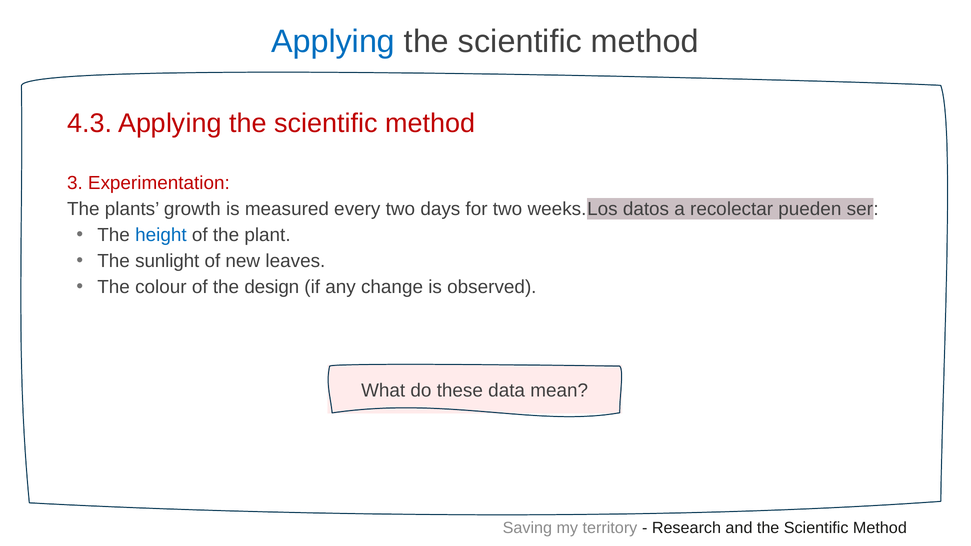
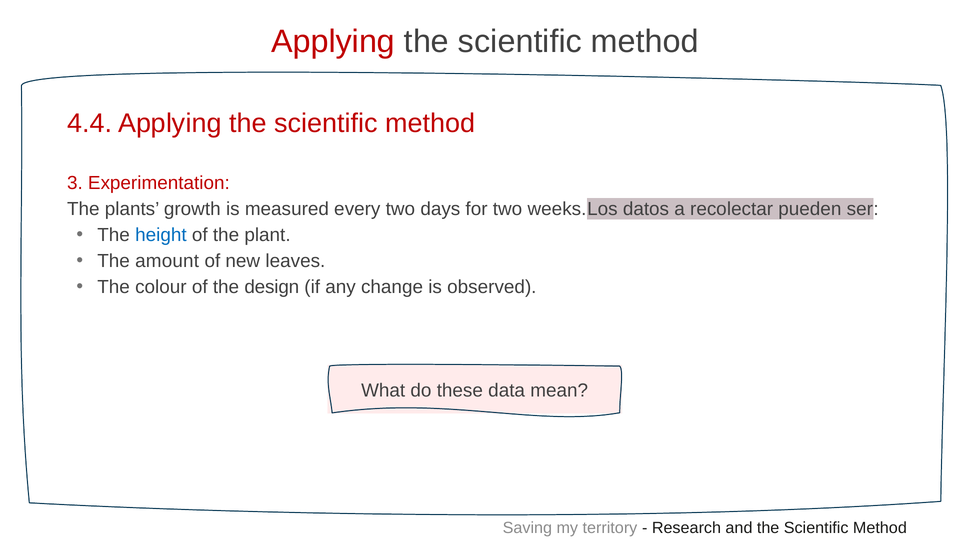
Applying at (333, 42) colour: blue -> red
4.3: 4.3 -> 4.4
sunlight: sunlight -> amount
